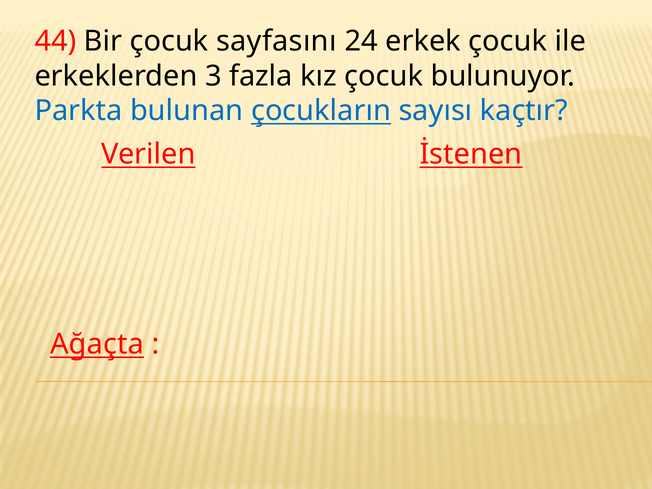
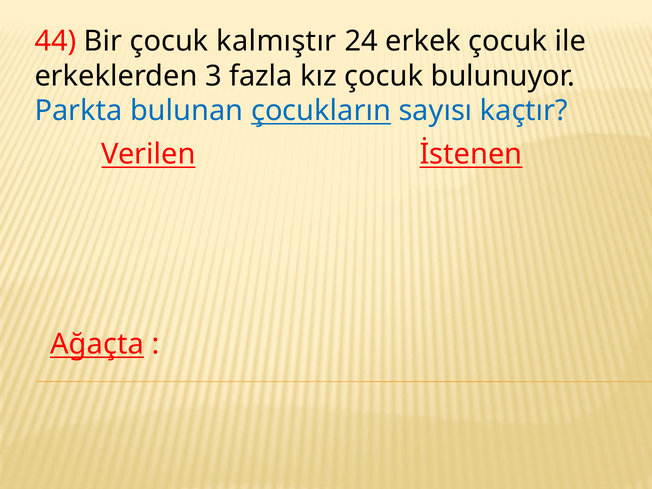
sayfasını: sayfasını -> kalmıştır
